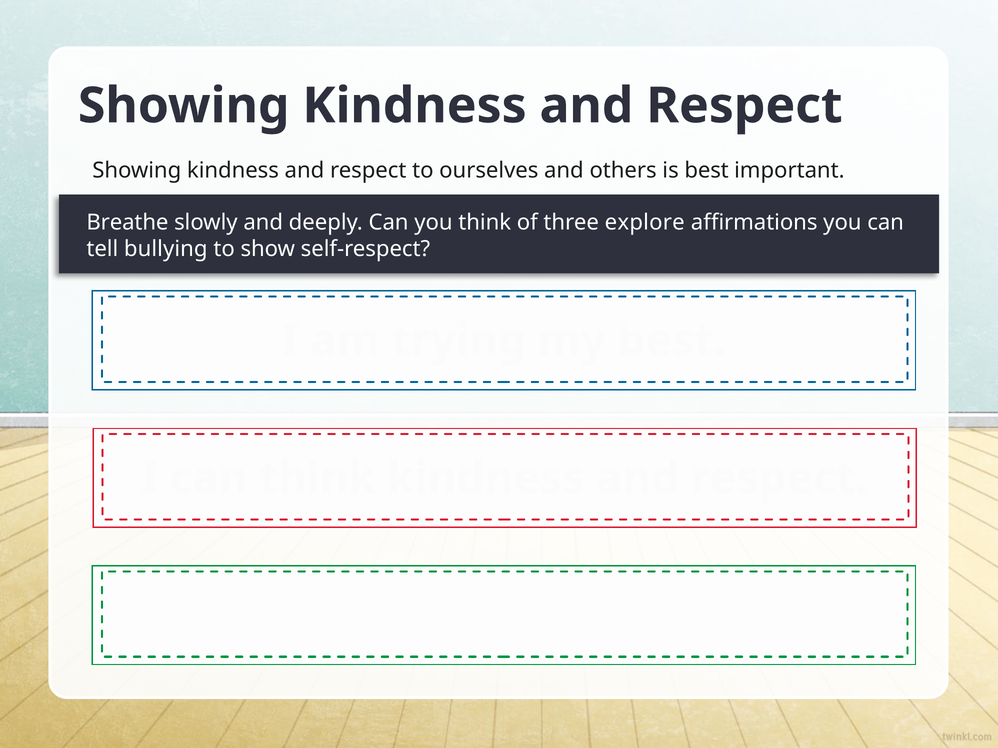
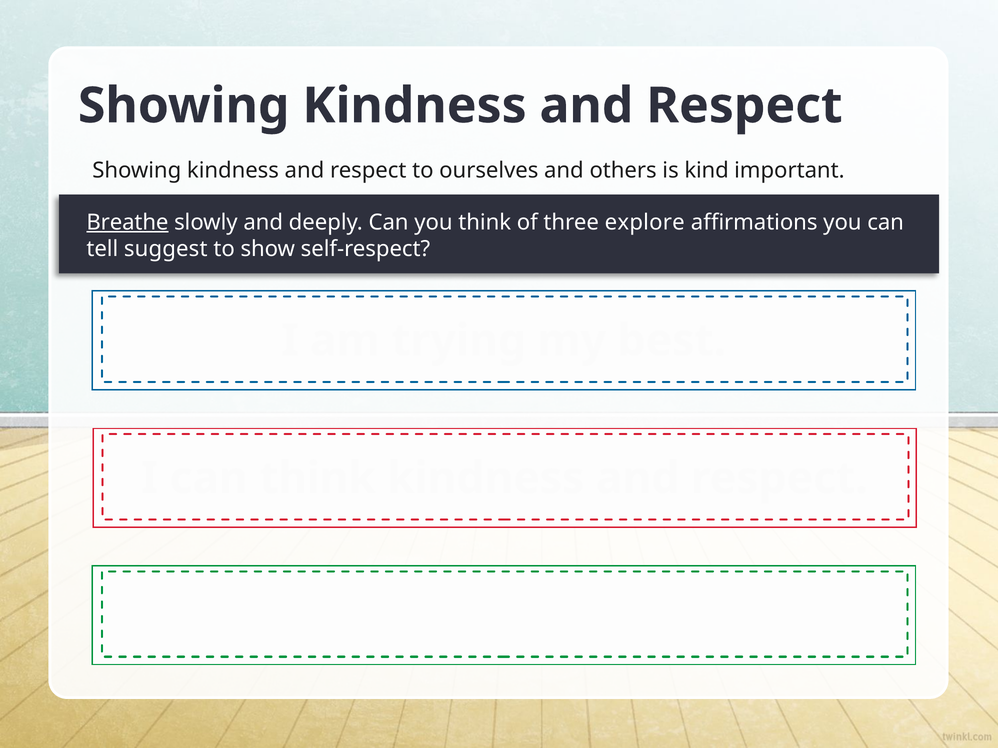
is best: best -> kind
Breathe underline: none -> present
bullying: bullying -> suggest
